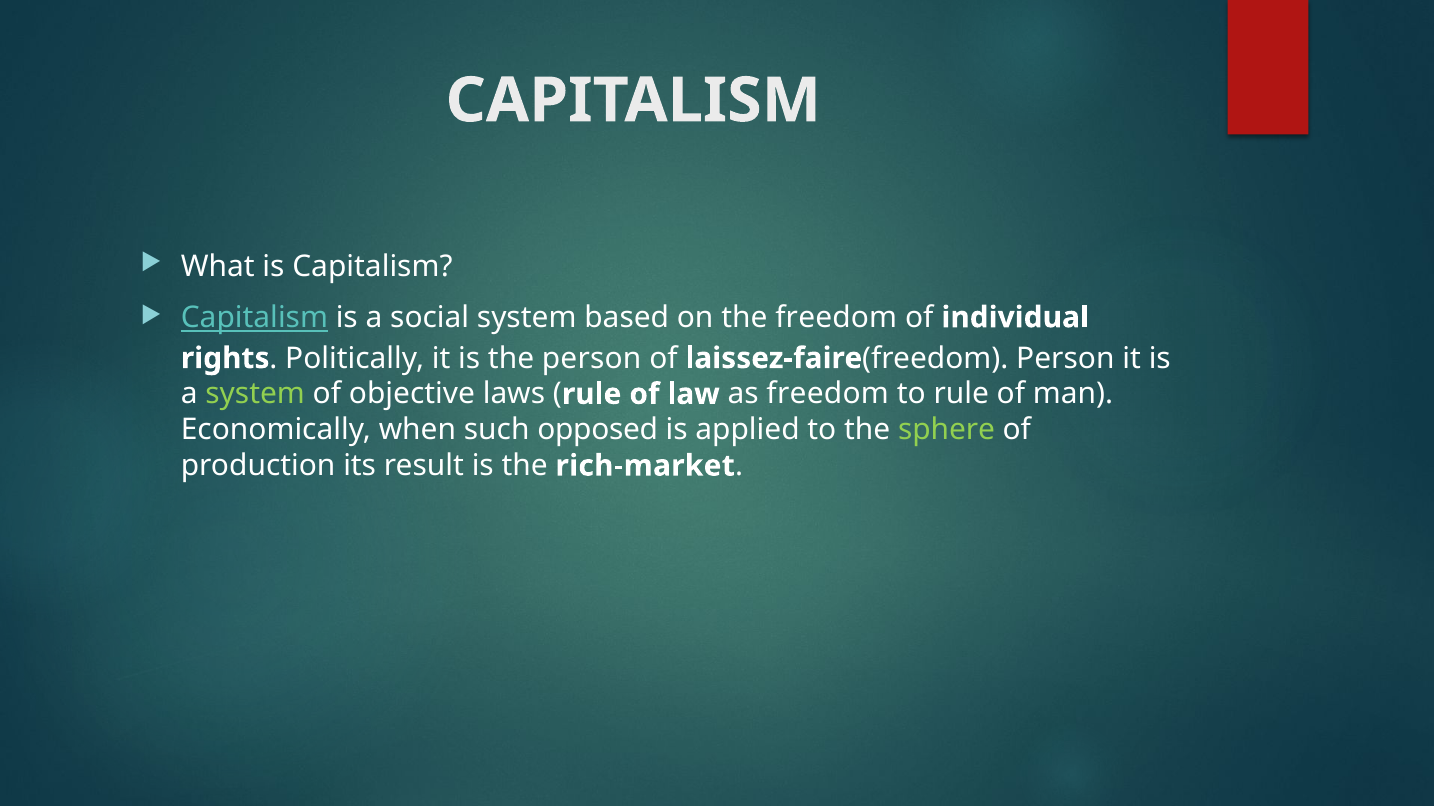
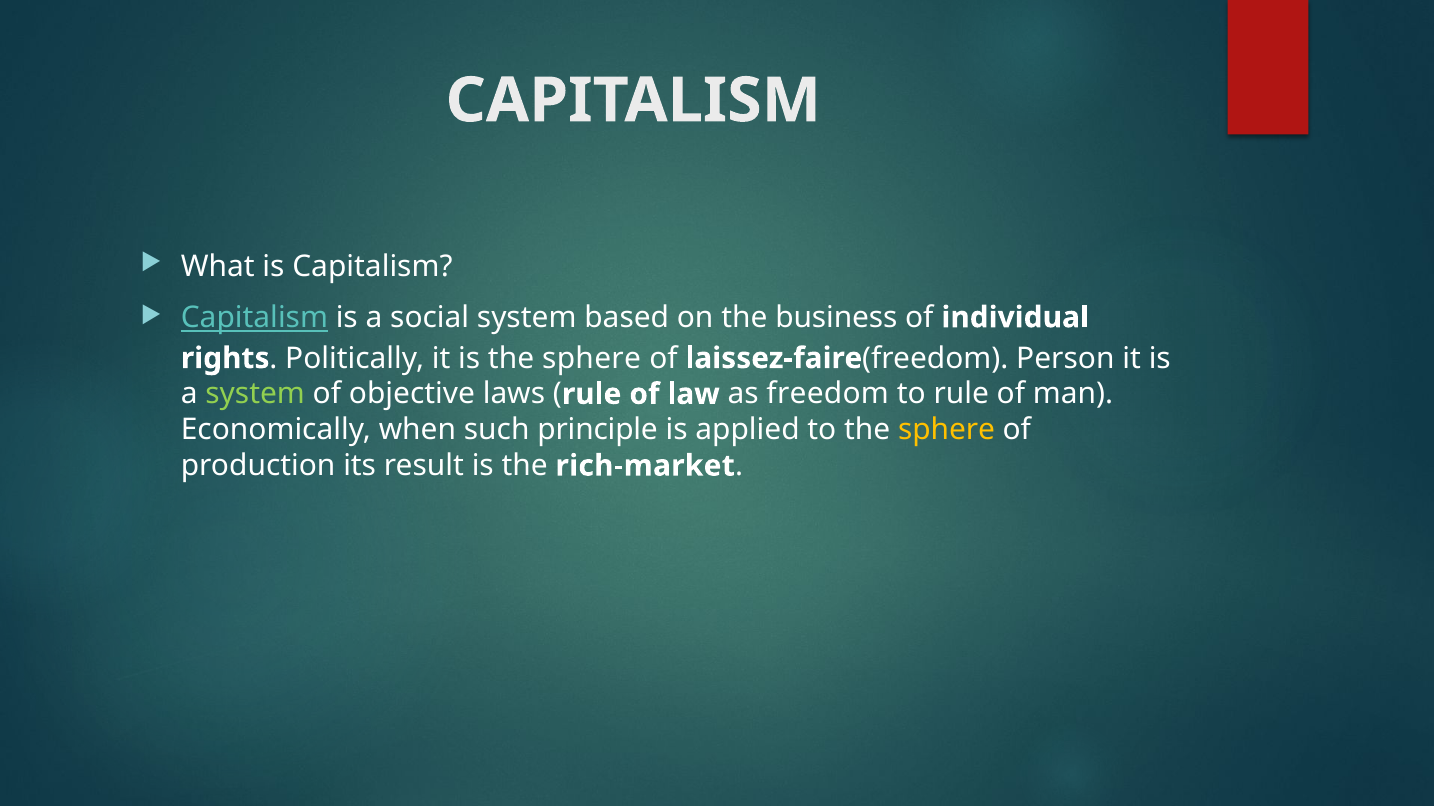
the freedom: freedom -> business
is the person: person -> sphere
opposed: opposed -> principle
sphere at (947, 430) colour: light green -> yellow
